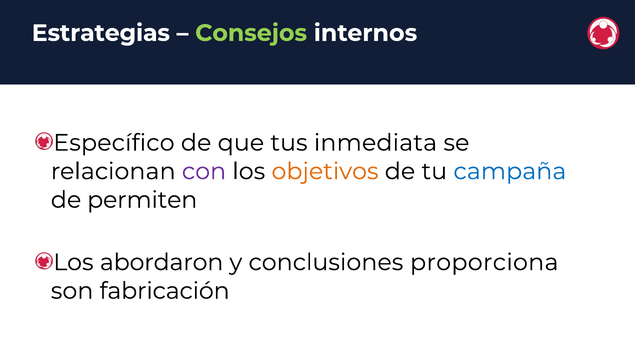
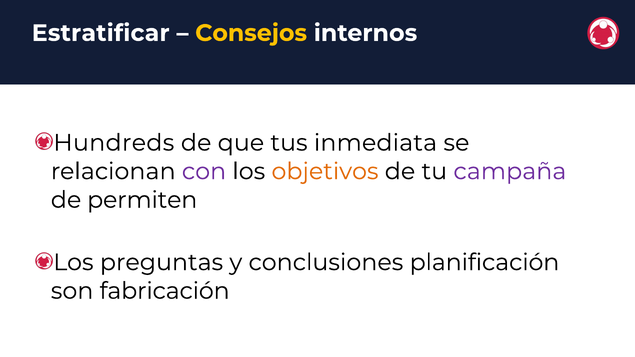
Estrategias: Estrategias -> Estratificar
Consejos colour: light green -> yellow
Específico: Específico -> Hundreds
campaña colour: blue -> purple
abordaron: abordaron -> preguntas
proporciona: proporciona -> planificación
